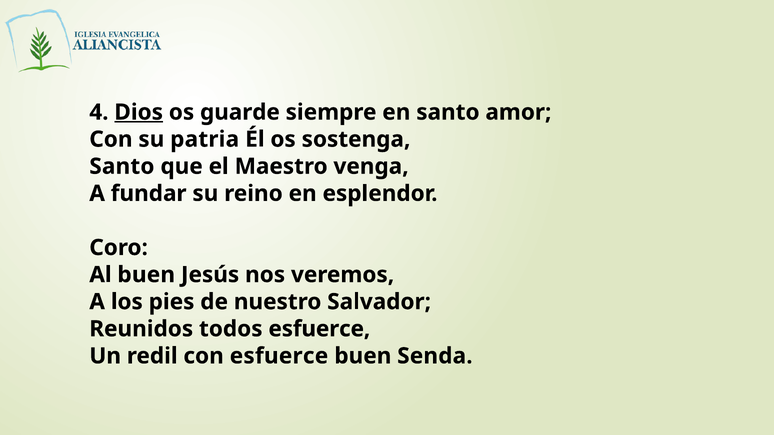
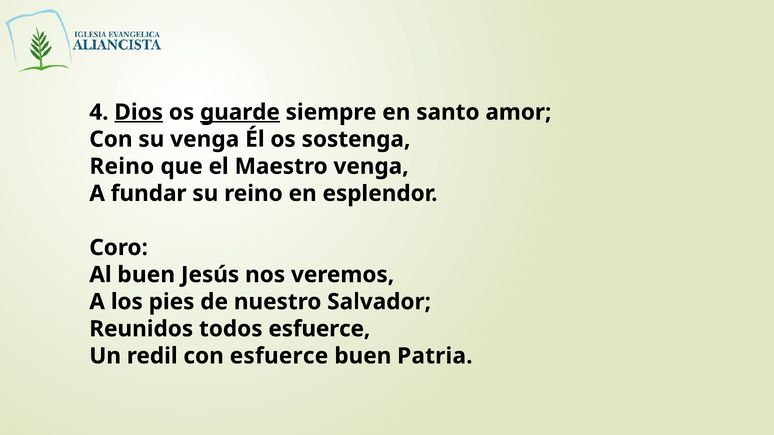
guarde underline: none -> present
su patria: patria -> venga
Santo at (122, 167): Santo -> Reino
Senda: Senda -> Patria
